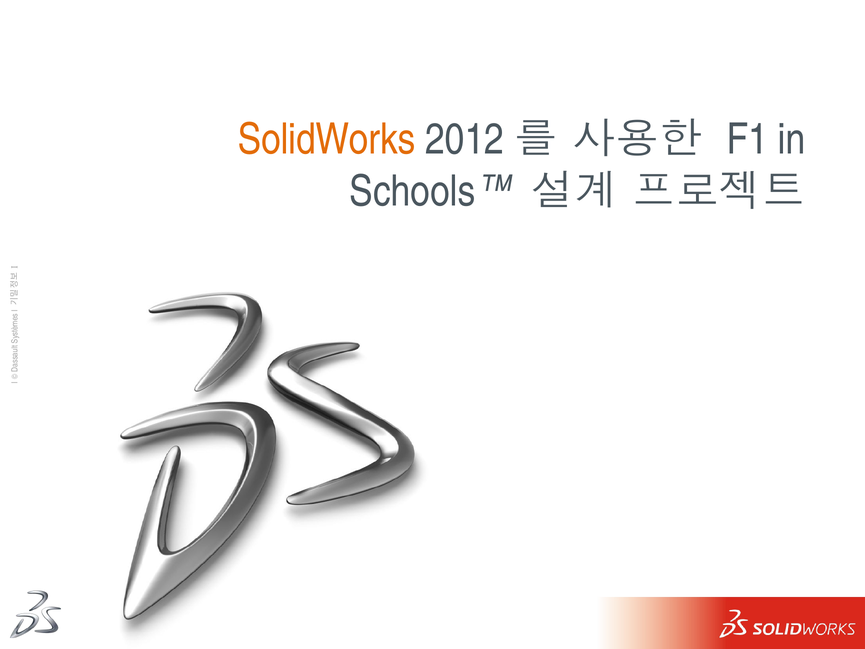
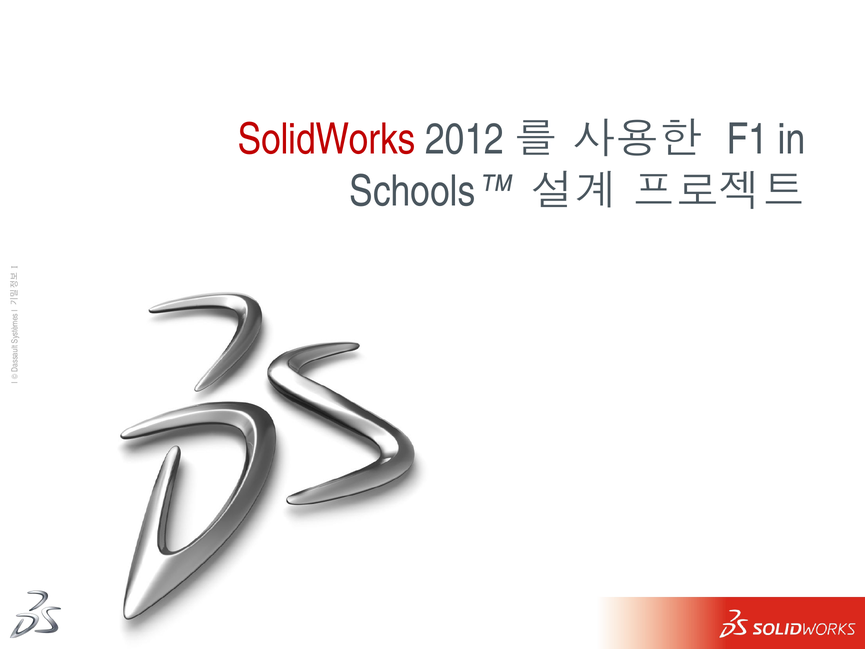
SolidWorks colour: orange -> red
